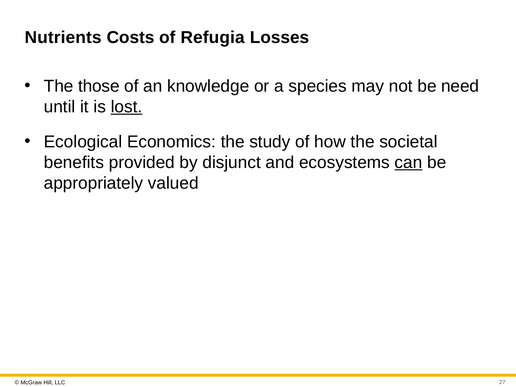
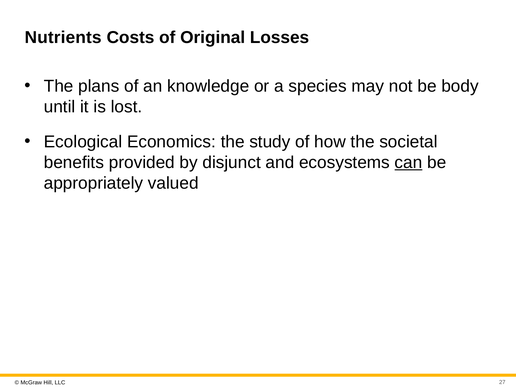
Refugia: Refugia -> Original
those: those -> plans
need: need -> body
lost underline: present -> none
